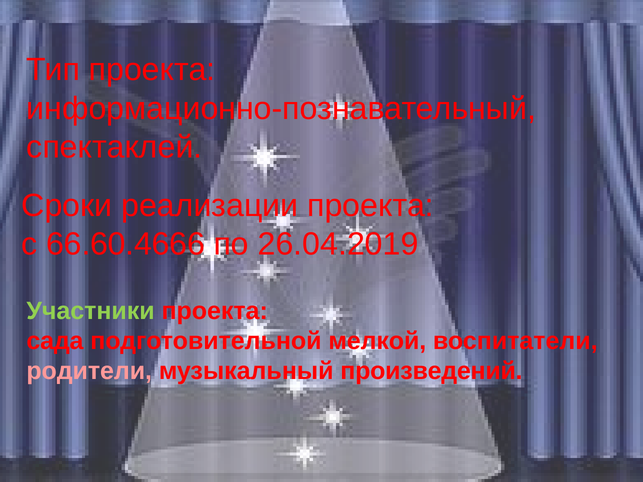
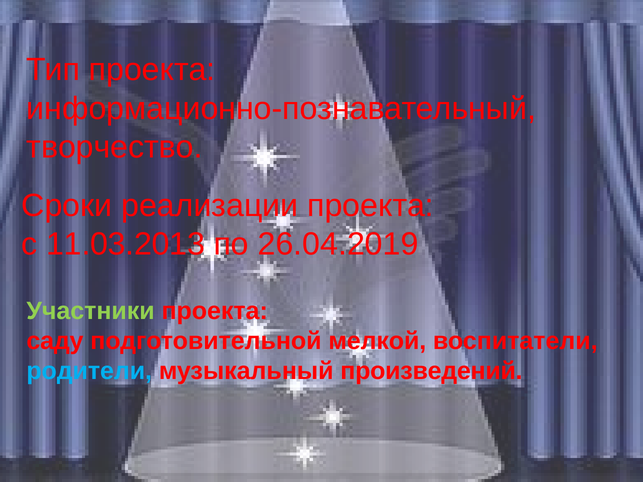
спектаклей: спектаклей -> творчество
66.60.4666: 66.60.4666 -> 11.03.2013
сада: сада -> саду
родители colour: pink -> light blue
